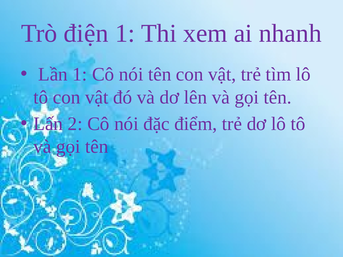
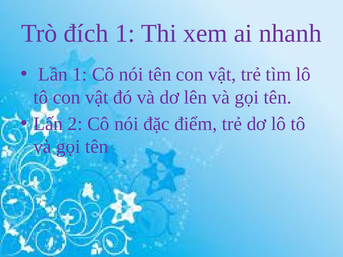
điện: điện -> đích
